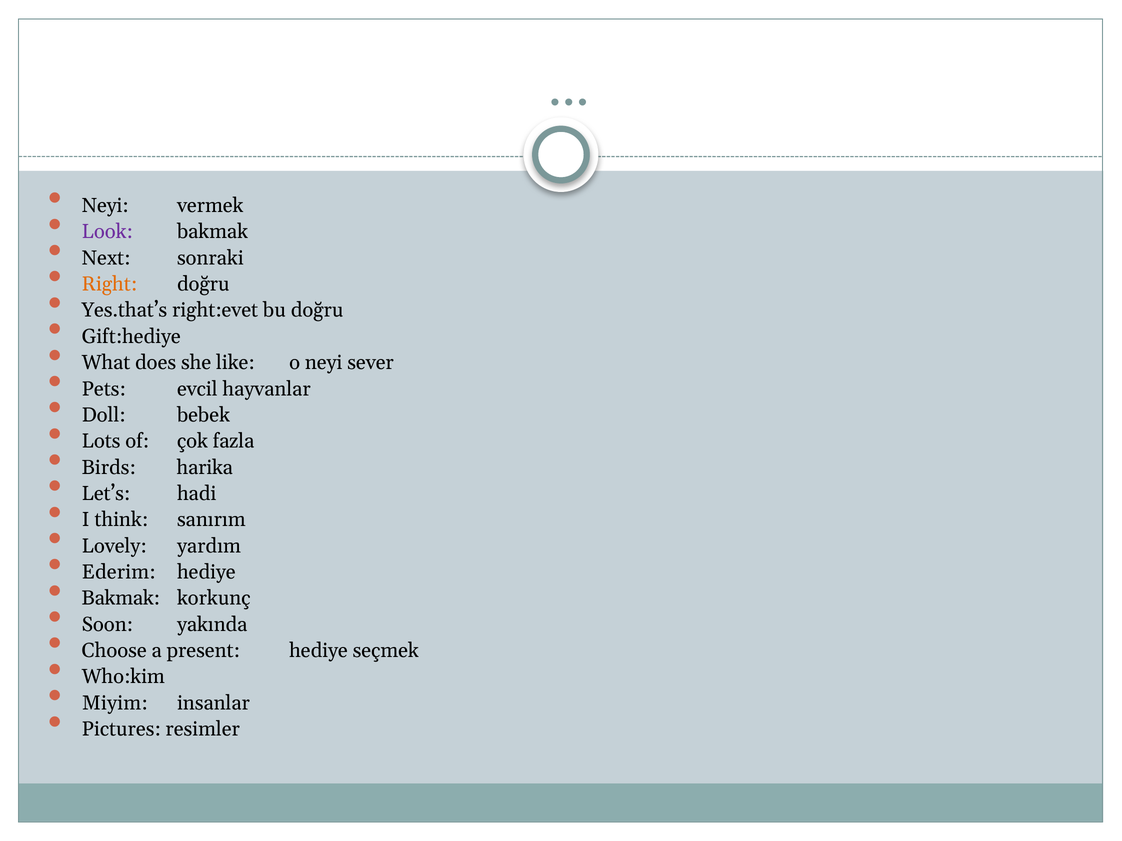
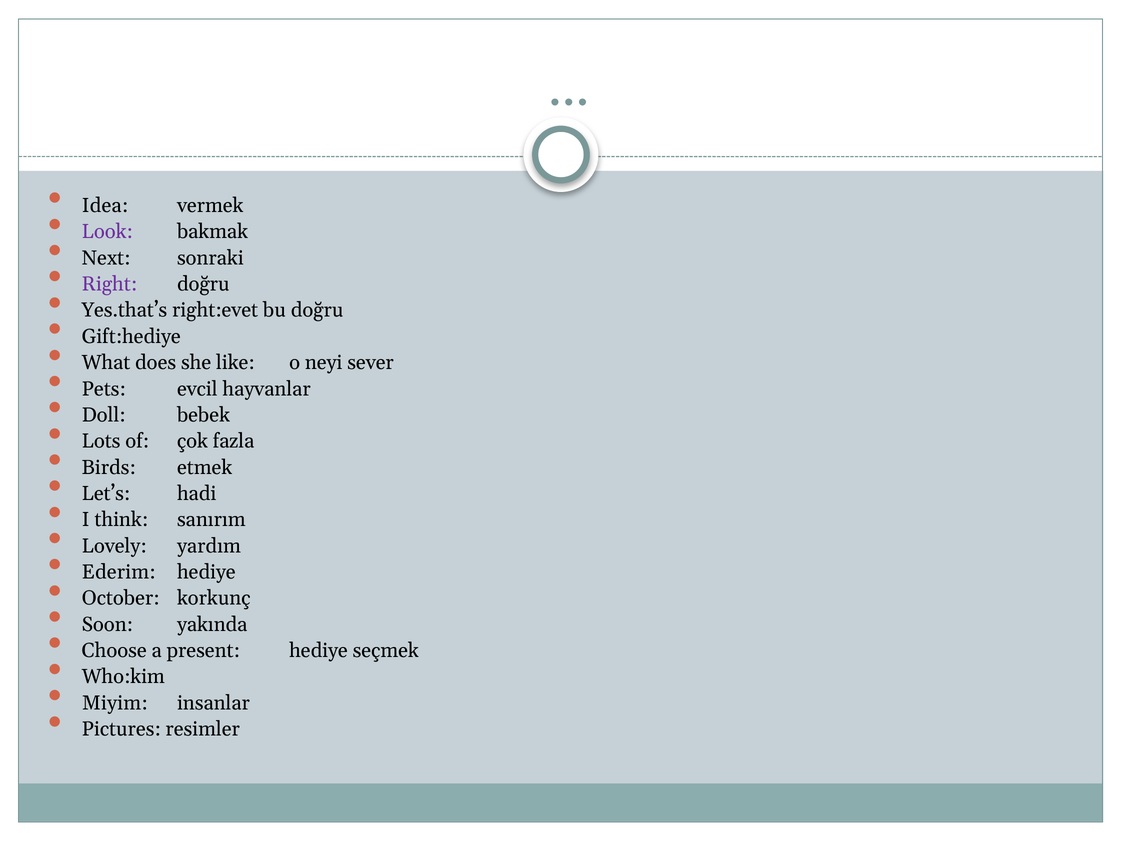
Neyi at (105, 206): Neyi -> Idea
Right colour: orange -> purple
harika: harika -> etmek
Bakmak at (121, 599): Bakmak -> October
